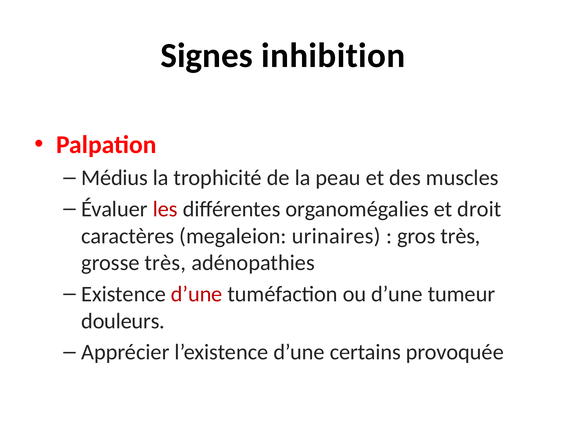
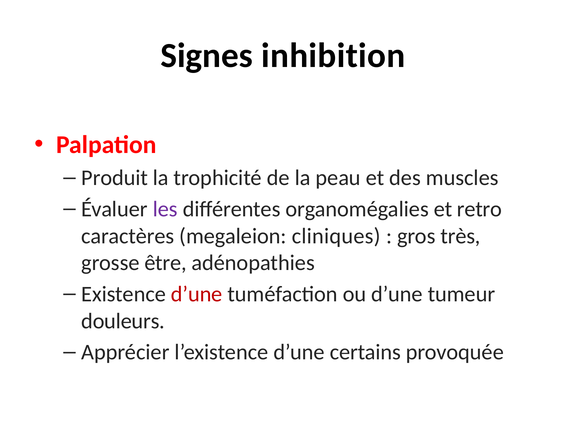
Médius: Médius -> Produit
les colour: red -> purple
droit: droit -> retro
urinaires: urinaires -> cliniques
grosse très: très -> être
